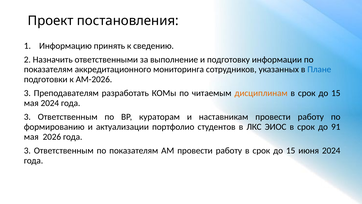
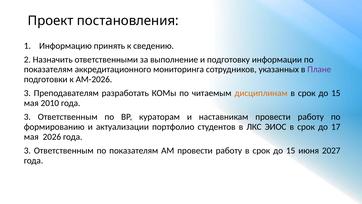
Плане colour: blue -> purple
мая 2024: 2024 -> 2010
91: 91 -> 17
июня 2024: 2024 -> 2027
